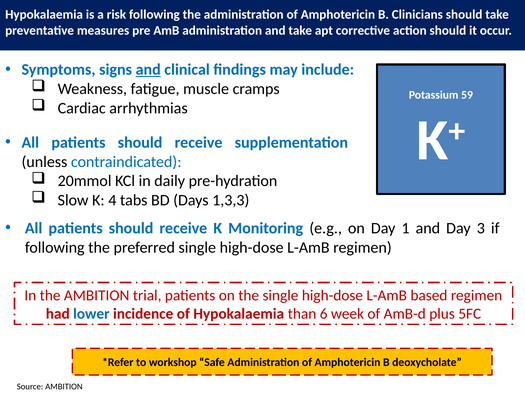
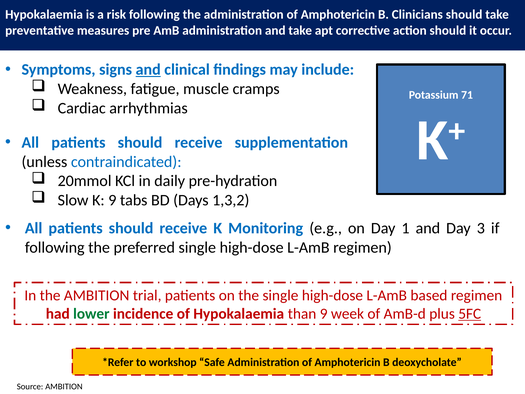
59: 59 -> 71
K 4: 4 -> 9
1,3,3: 1,3,3 -> 1,3,2
lower colour: blue -> green
than 6: 6 -> 9
5FC underline: none -> present
